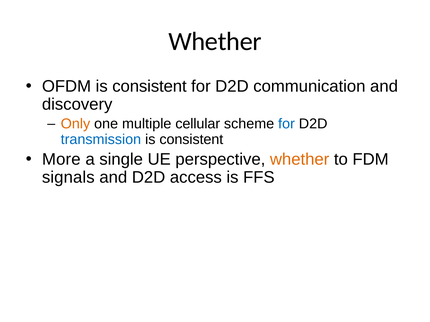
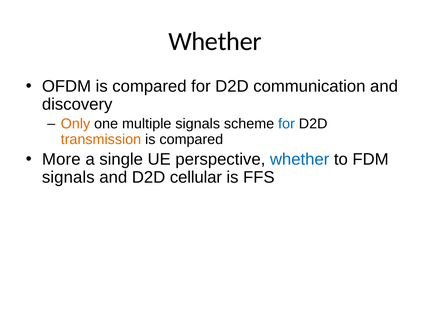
OFDM is consistent: consistent -> compared
multiple cellular: cellular -> signals
transmission colour: blue -> orange
consistent at (191, 140): consistent -> compared
whether at (300, 160) colour: orange -> blue
access: access -> cellular
